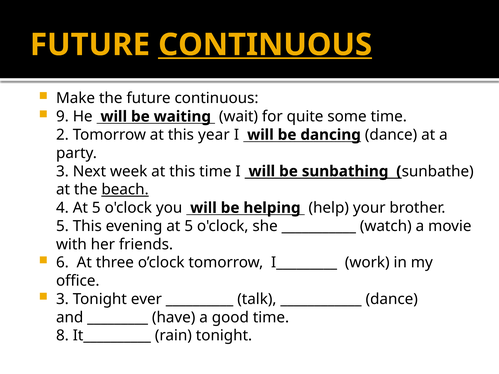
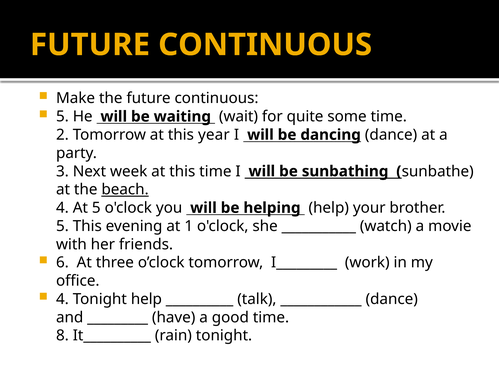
CONTINUOUS at (265, 45) underline: present -> none
9 at (62, 117): 9 -> 5
evening at 5: 5 -> 1
3 at (62, 299): 3 -> 4
Tonight ever: ever -> help
